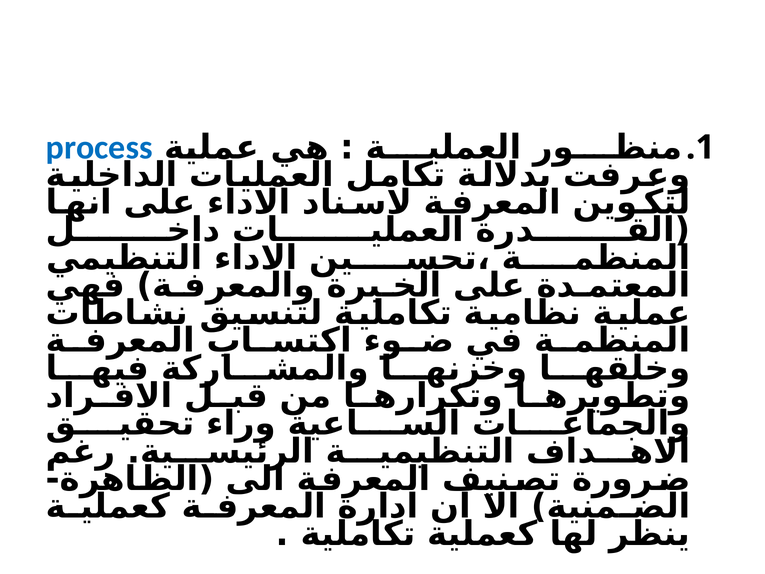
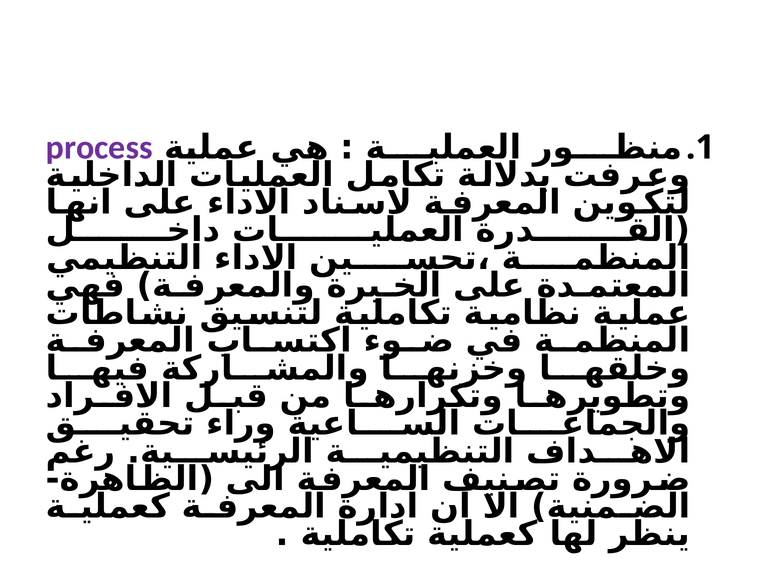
process colour: blue -> purple
